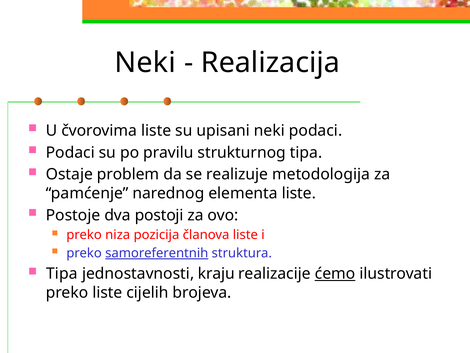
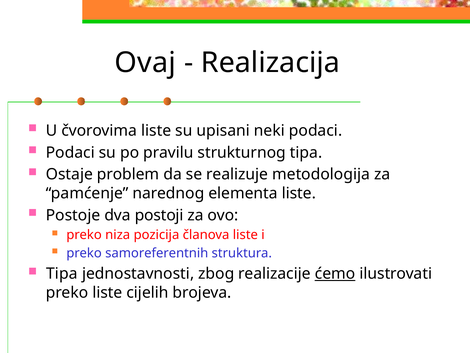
Neki at (145, 63): Neki -> Ovaj
samoreferentnih underline: present -> none
kraju: kraju -> zbog
